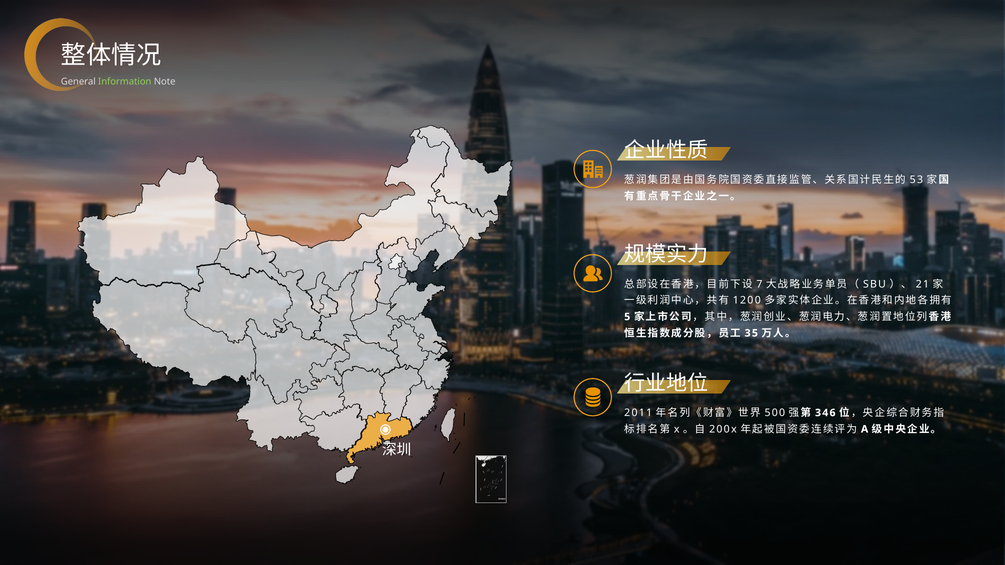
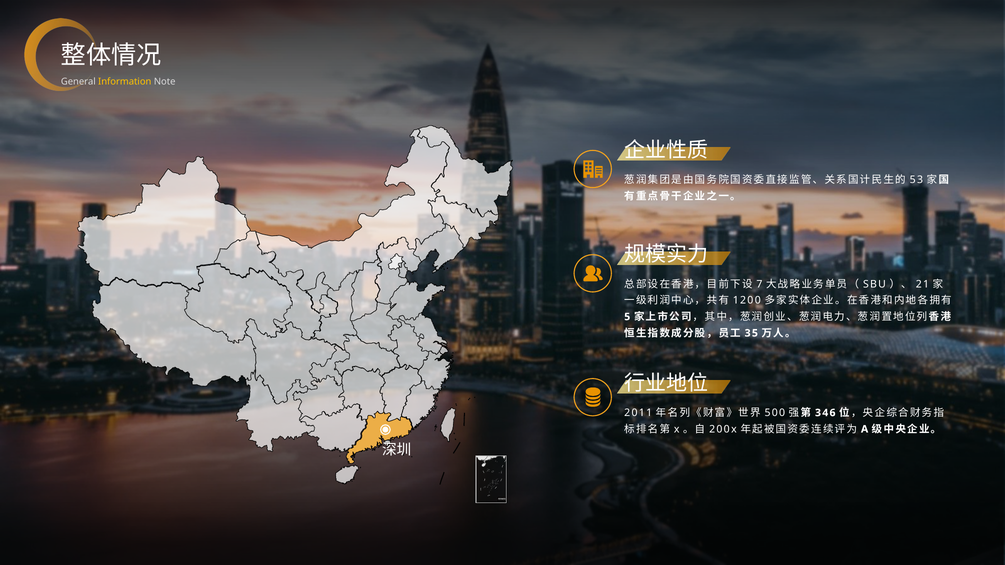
Information colour: light green -> yellow
